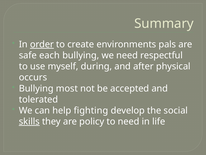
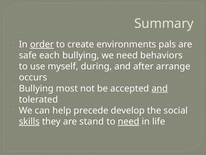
respectful: respectful -> behaviors
physical: physical -> arrange
and at (160, 88) underline: none -> present
fighting: fighting -> precede
policy: policy -> stand
need at (129, 121) underline: none -> present
